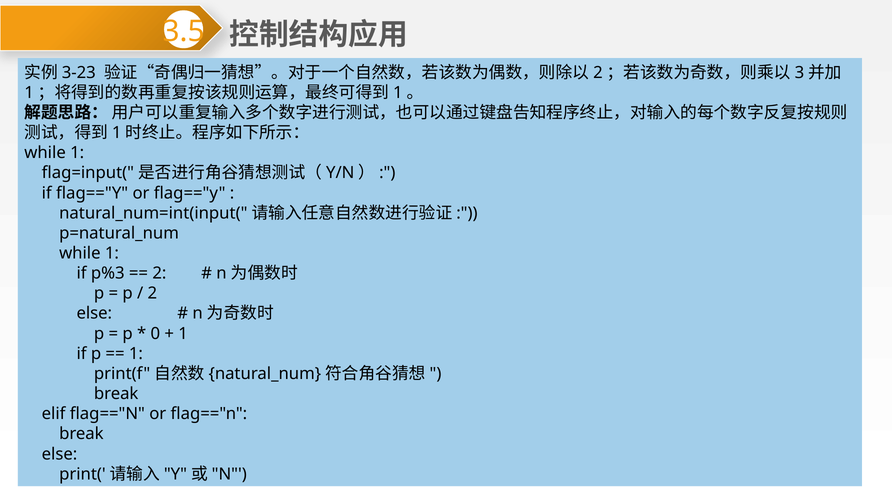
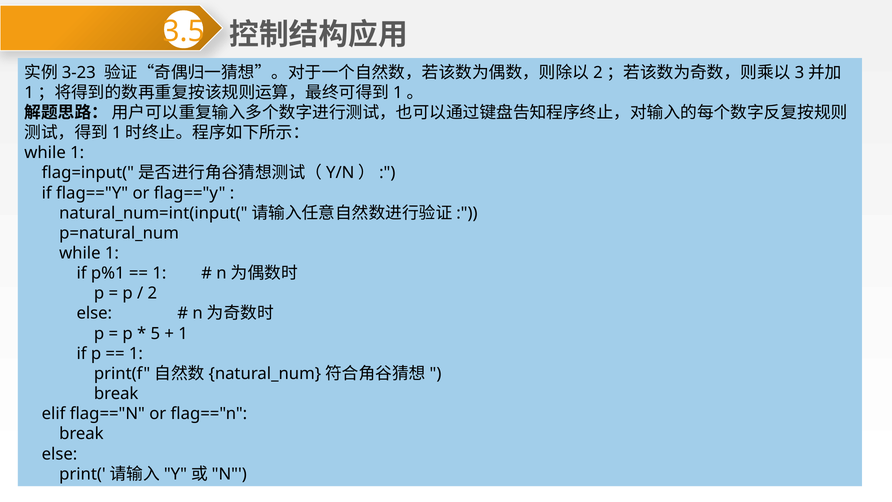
p%3: p%3 -> p%1
2 at (159, 273): 2 -> 1
0: 0 -> 5
